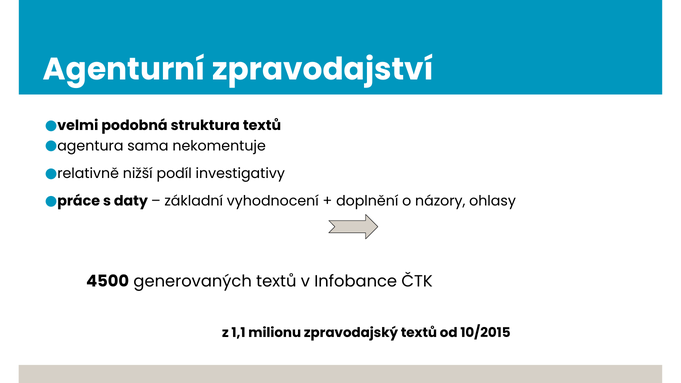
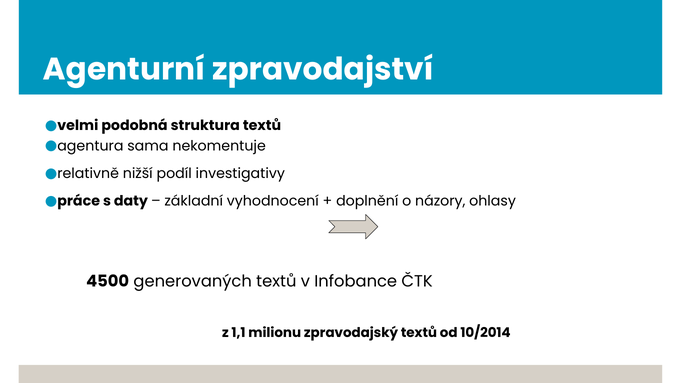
10/2015: 10/2015 -> 10/2014
